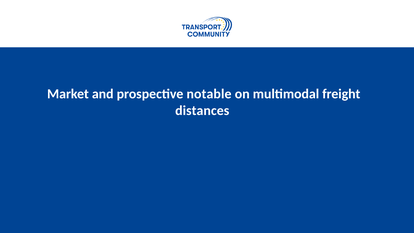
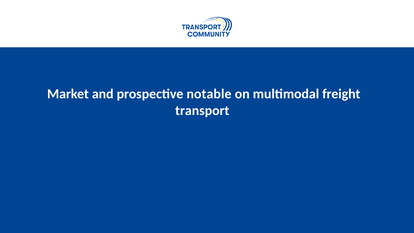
distances: distances -> transport
